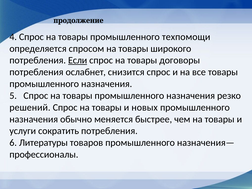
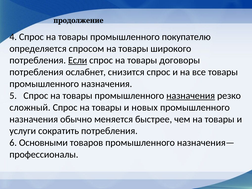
техпомощи: техпомощи -> покупателю
назначения at (191, 96) underline: none -> present
решений: решений -> сложный
Литературы: Литературы -> Основными
